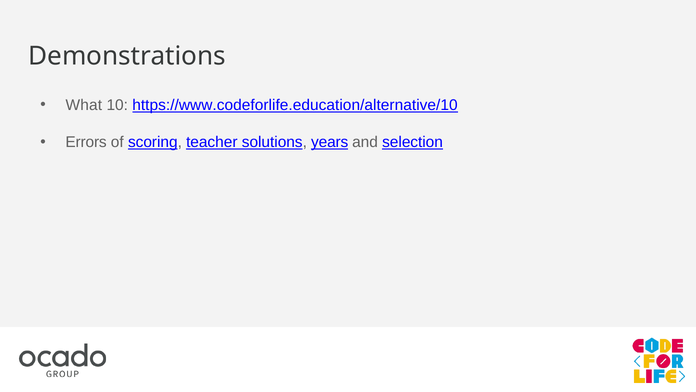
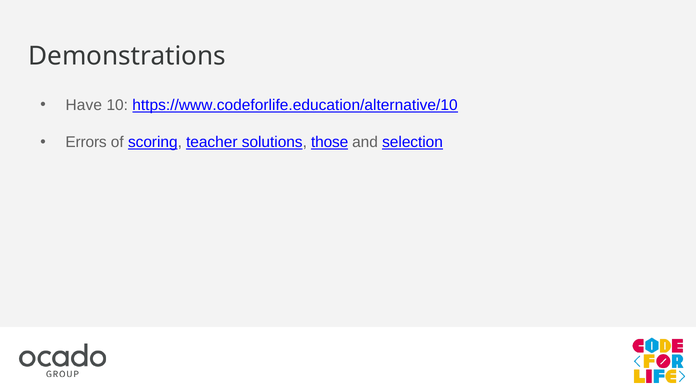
What: What -> Have
years: years -> those
